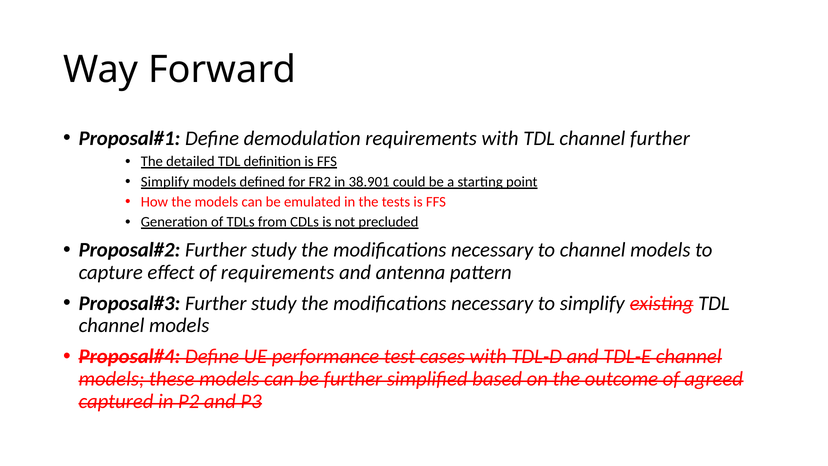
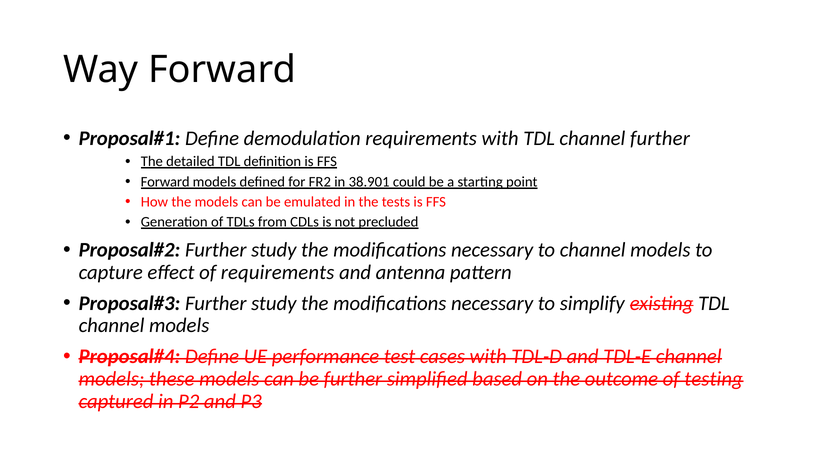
Simplify at (165, 182): Simplify -> Forward
agreed: agreed -> testing
